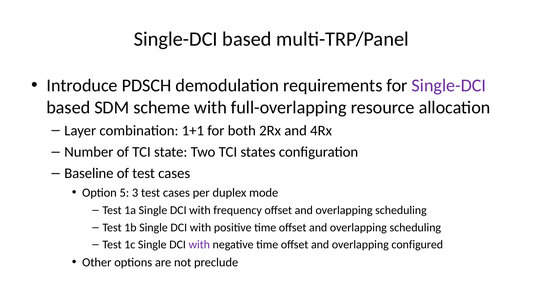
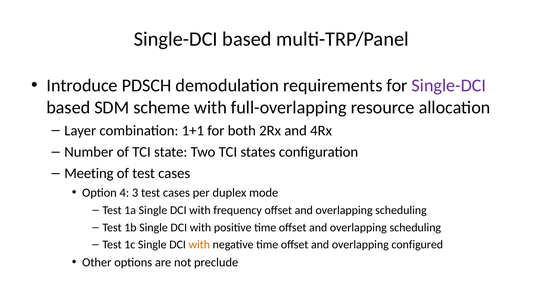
Baseline: Baseline -> Meeting
5: 5 -> 4
with at (199, 244) colour: purple -> orange
